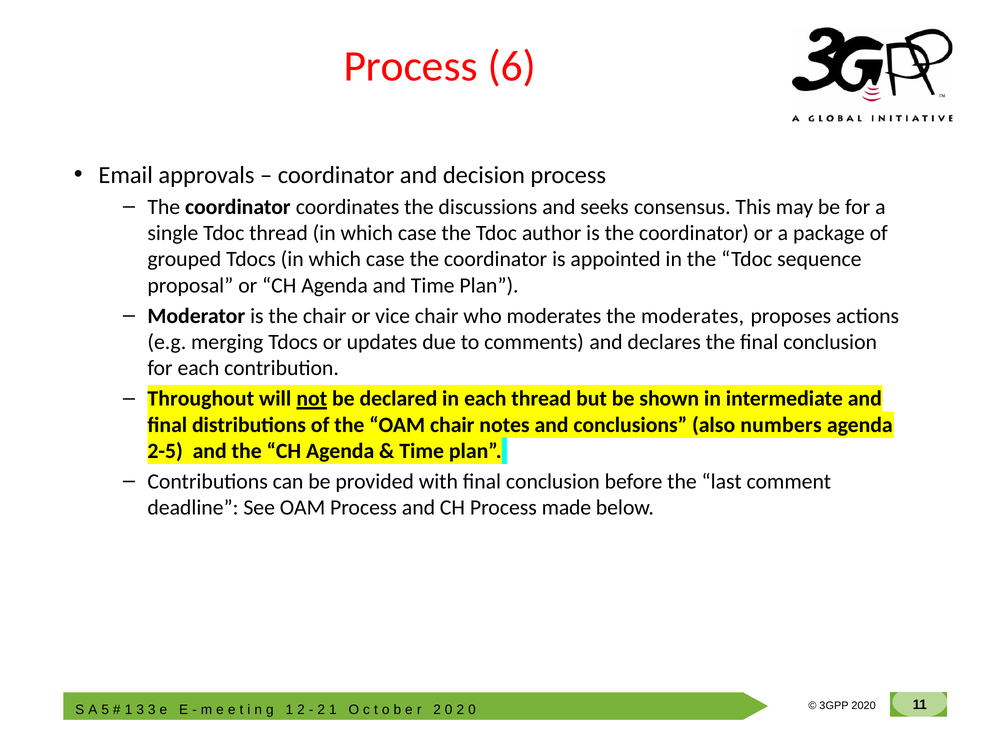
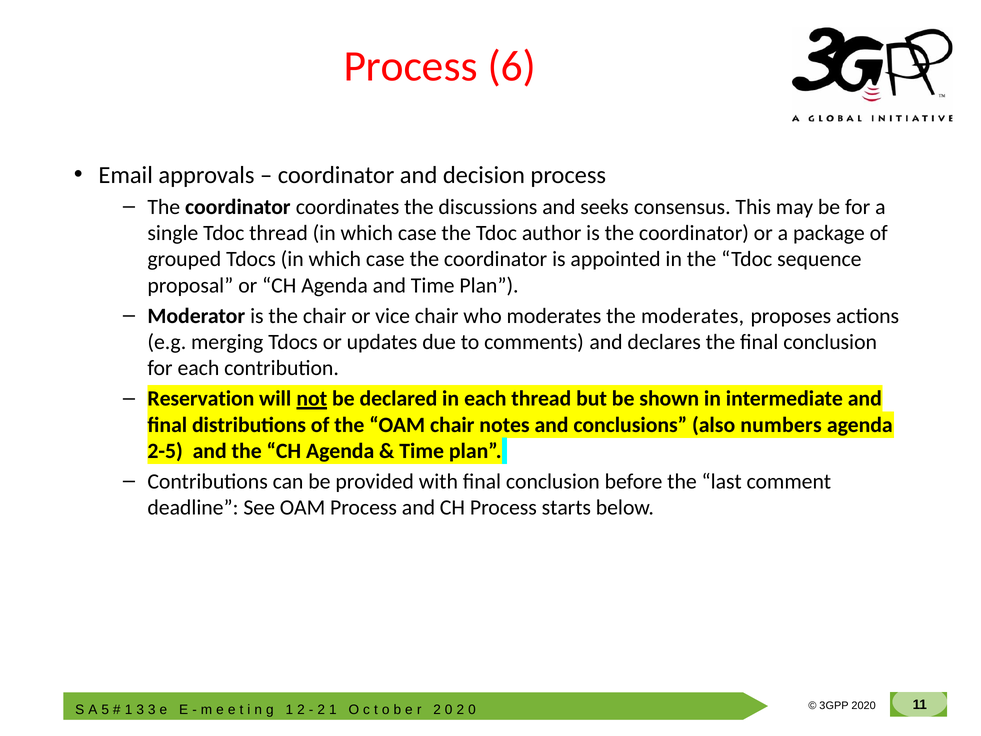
Throughout: Throughout -> Reservation
made: made -> starts
